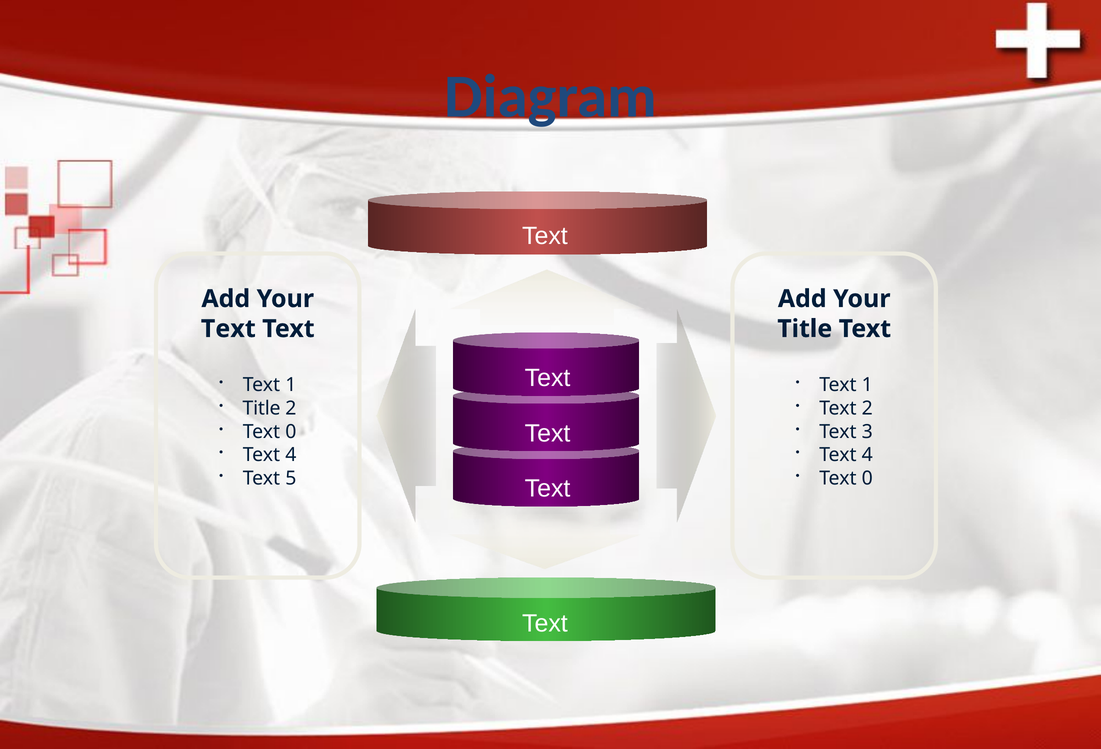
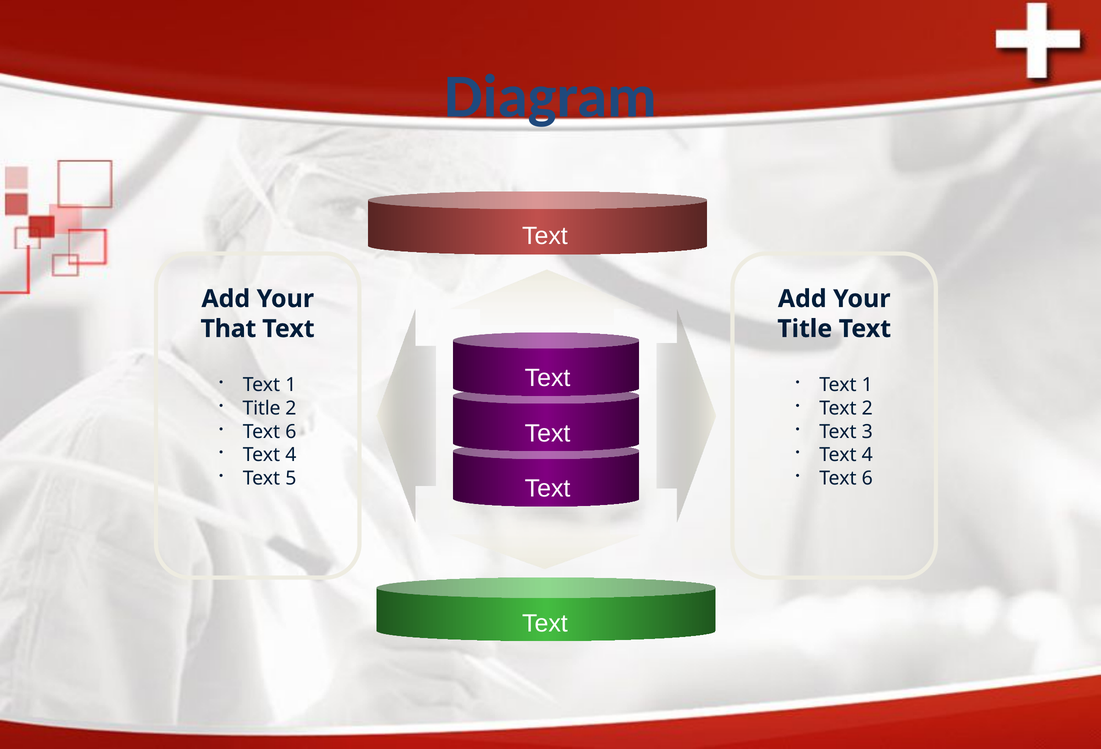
Text at (228, 329): Text -> That
0 at (291, 432): 0 -> 6
0 at (867, 478): 0 -> 6
